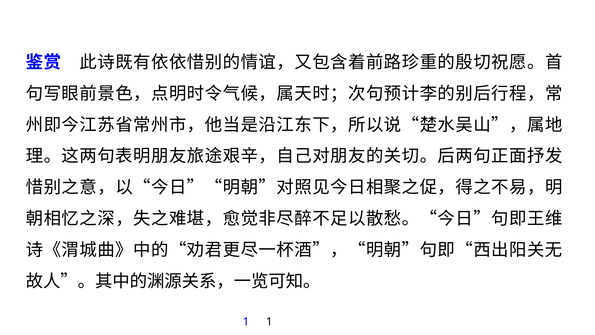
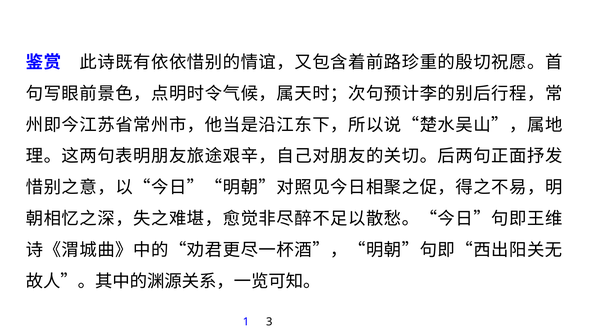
1 1: 1 -> 3
